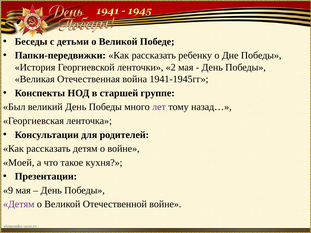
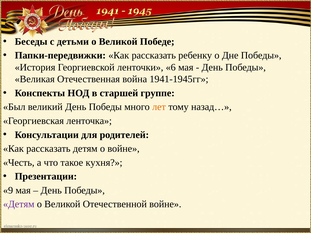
2: 2 -> 6
лет colour: purple -> orange
Моей: Моей -> Честь
